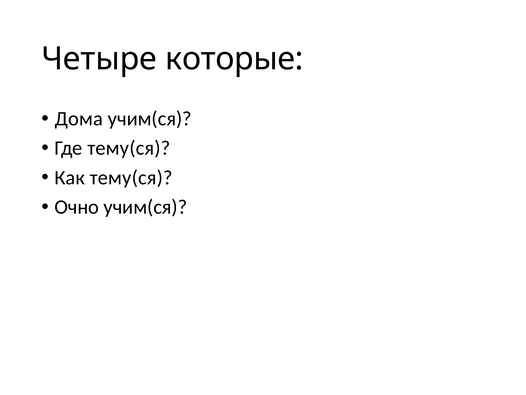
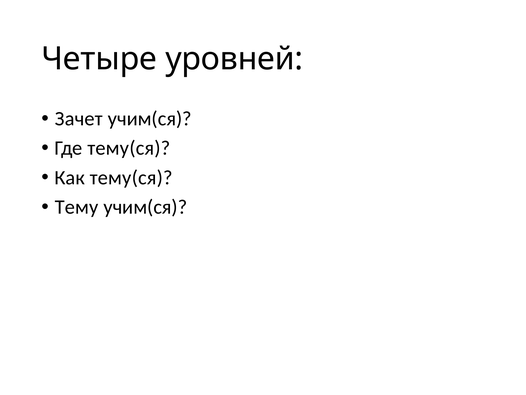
которые: которые -> уровней
Дома: Дома -> Зачет
Очно: Очно -> Тему
